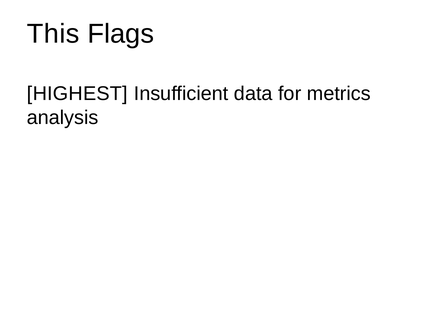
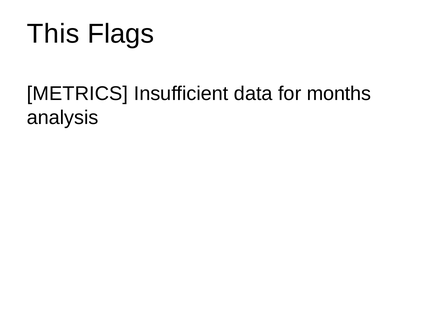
HIGHEST: HIGHEST -> METRICS
metrics: metrics -> months
